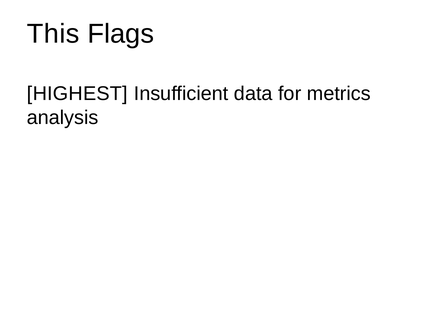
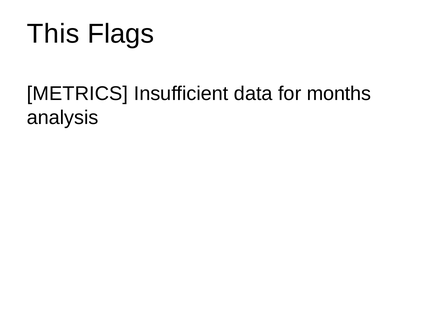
HIGHEST: HIGHEST -> METRICS
metrics: metrics -> months
